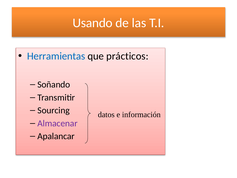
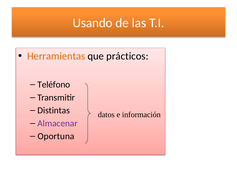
Herramientas colour: blue -> orange
Soñando: Soñando -> Teléfono
Sourcing: Sourcing -> Distintas
Apalancar: Apalancar -> Oportuna
